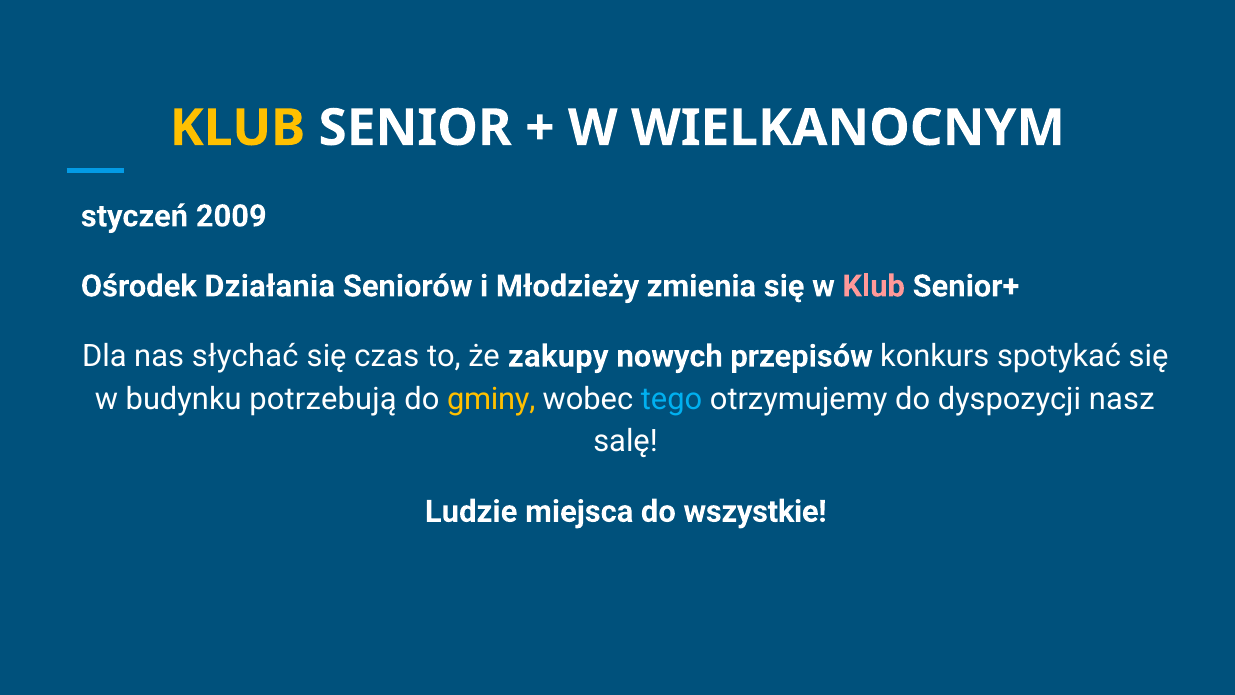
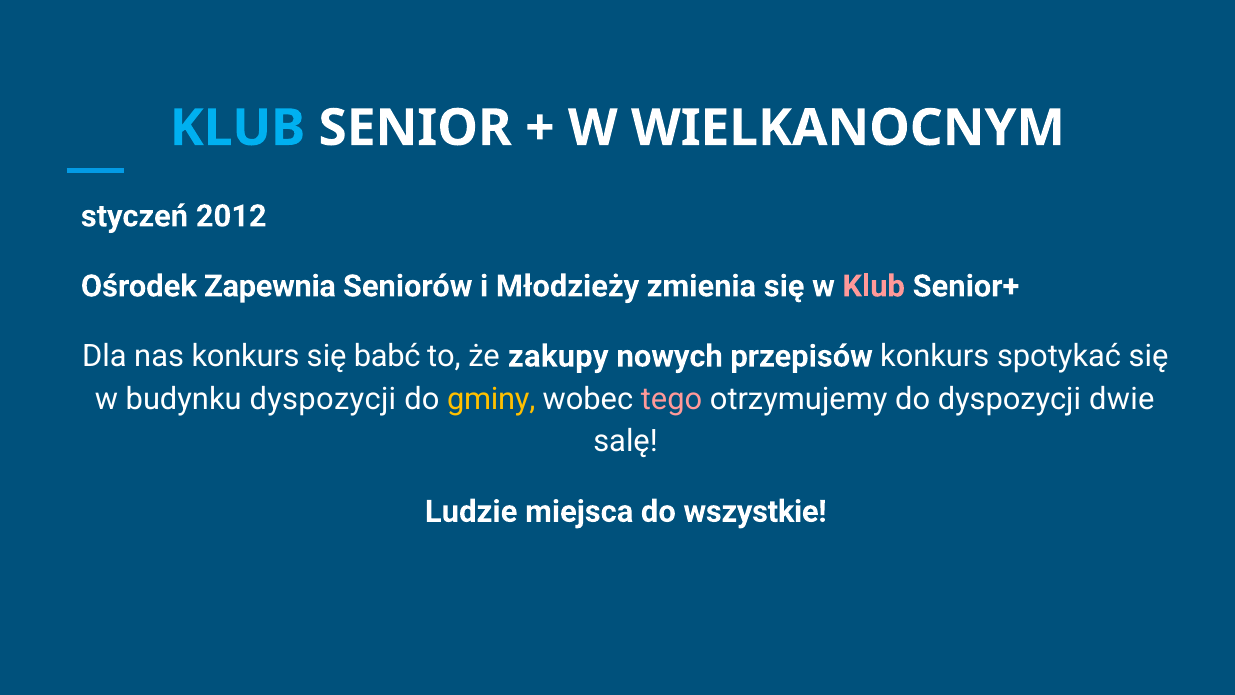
KLUB at (237, 128) colour: yellow -> light blue
2009: 2009 -> 2012
Działania: Działania -> Zapewnia
nas słychać: słychać -> konkurs
czas: czas -> babć
budynku potrzebują: potrzebują -> dyspozycji
tego colour: light blue -> pink
nasz: nasz -> dwie
